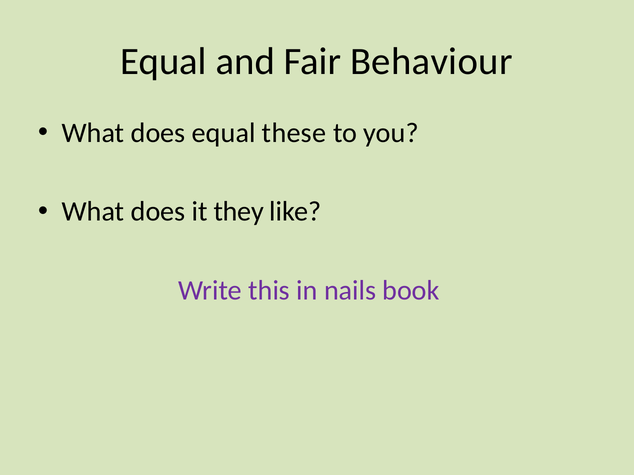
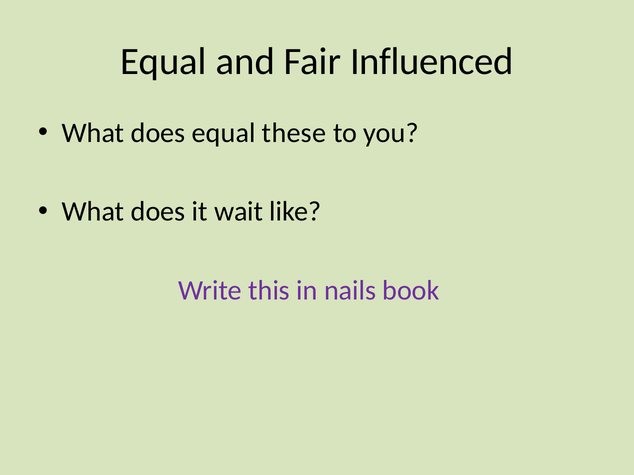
Behaviour: Behaviour -> Influenced
they: they -> wait
